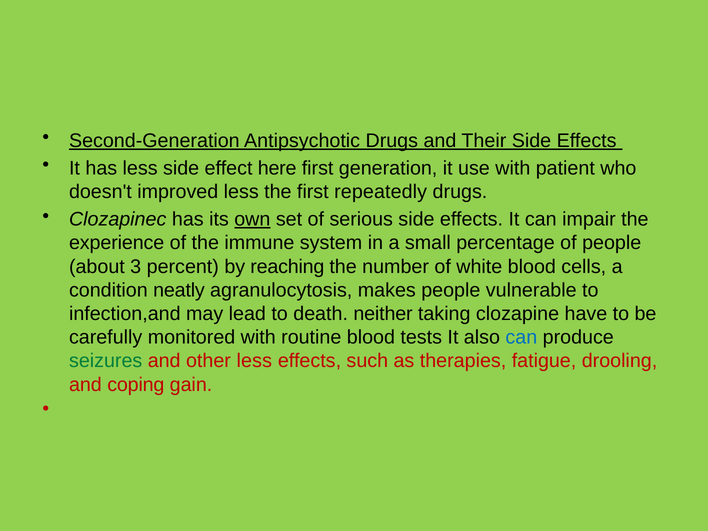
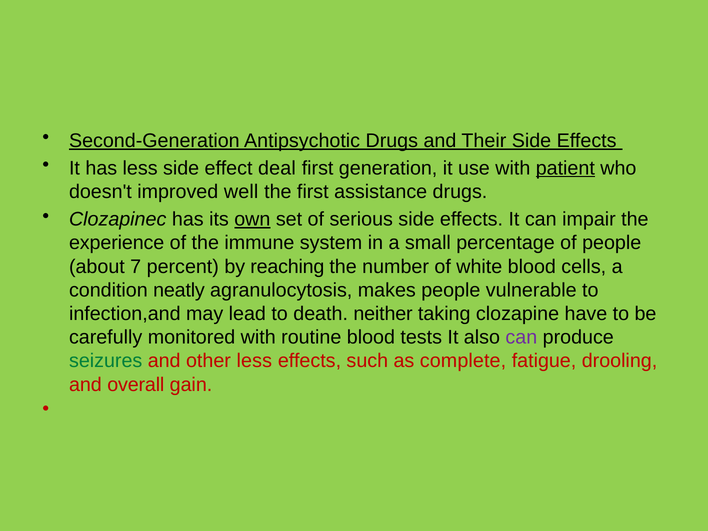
here: here -> deal
patient underline: none -> present
improved less: less -> well
repeatedly: repeatedly -> assistance
3: 3 -> 7
can at (521, 337) colour: blue -> purple
therapies: therapies -> complete
coping: coping -> overall
